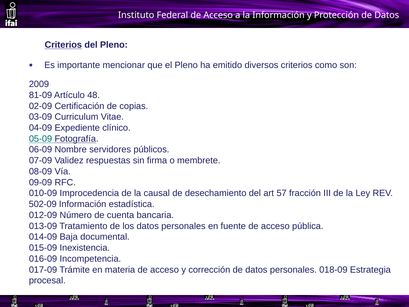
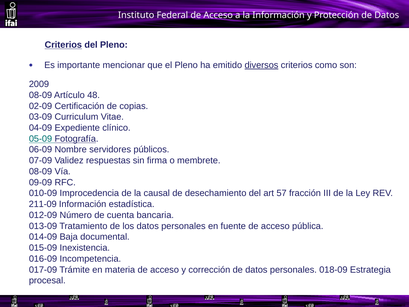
diversos underline: none -> present
81-09 at (41, 95): 81-09 -> 08-09
502-09: 502-09 -> 211-09
